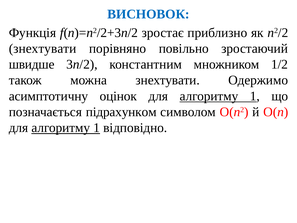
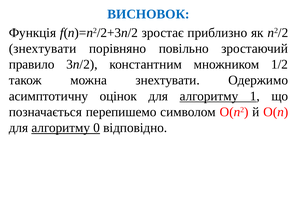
швидше: швидше -> правило
підрахунком: підрахунком -> перепишемо
1 at (97, 128): 1 -> 0
